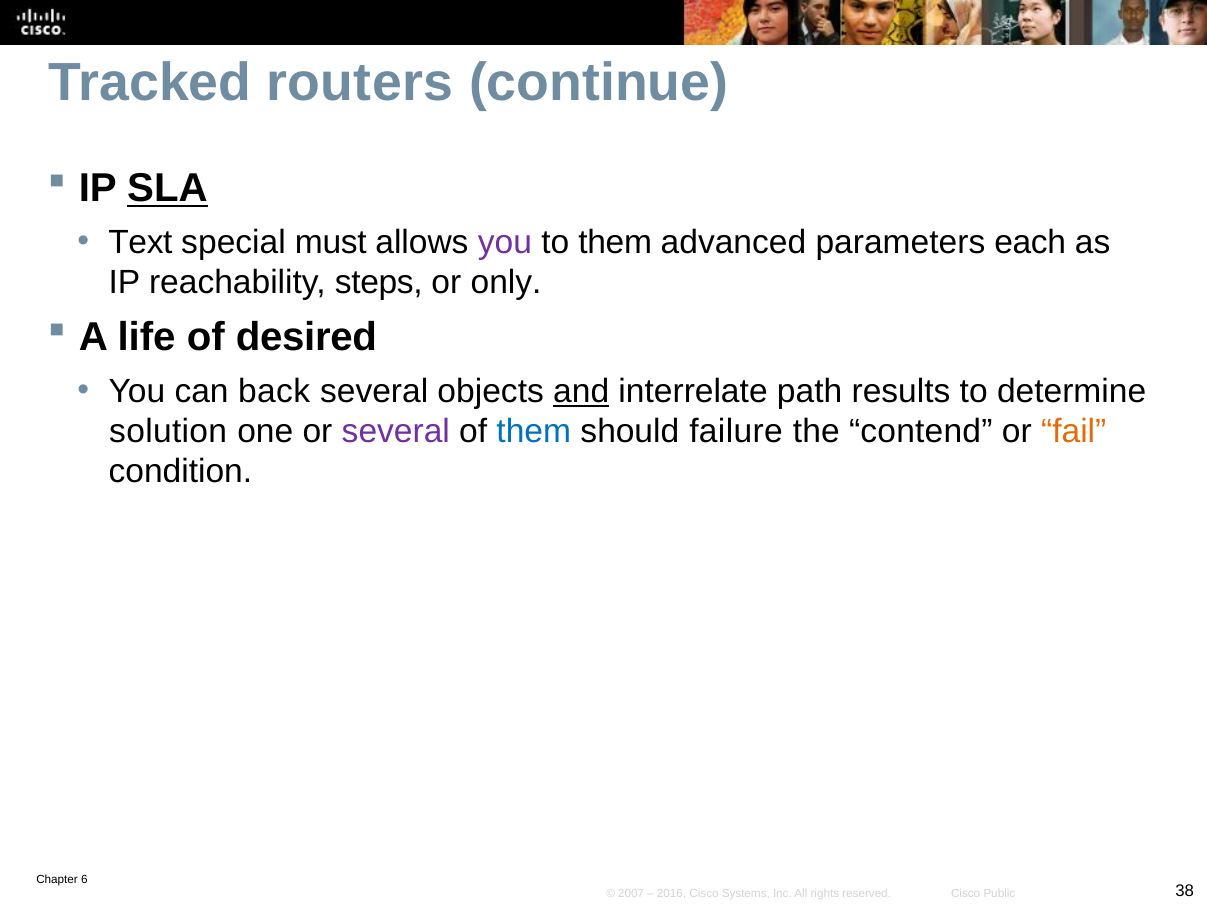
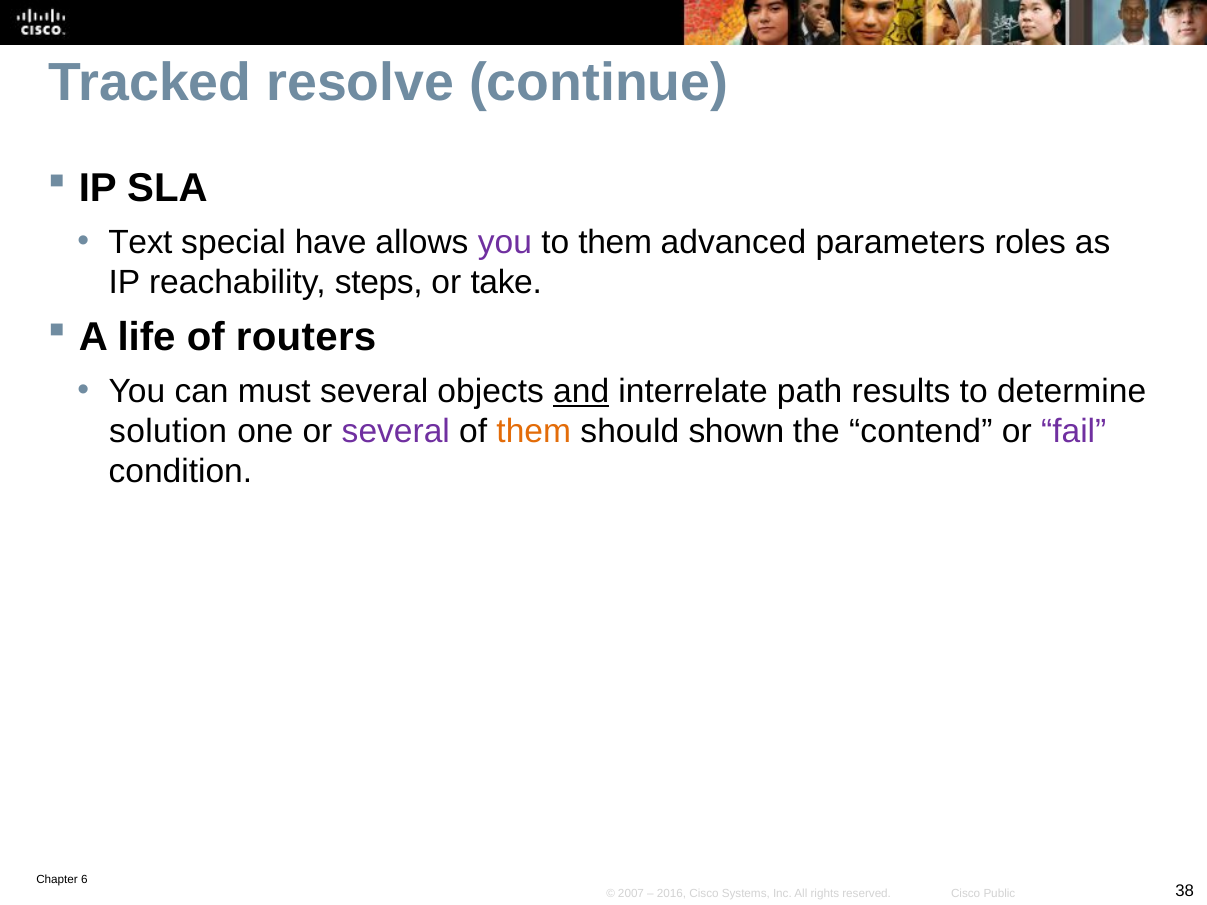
routers: routers -> resolve
SLA underline: present -> none
must: must -> have
each: each -> roles
only: only -> take
desired: desired -> routers
back: back -> must
them at (534, 432) colour: blue -> orange
failure: failure -> shown
fail colour: orange -> purple
